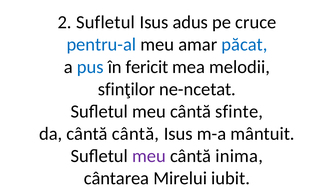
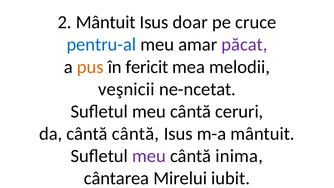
2 Sufletul: Sufletul -> Mântuit
adus: adus -> doar
păcat colour: blue -> purple
pus colour: blue -> orange
sfinţilor: sfinţilor -> veşnicii
sfinte: sfinte -> ceruri
